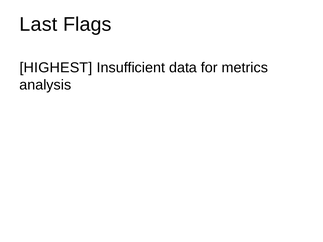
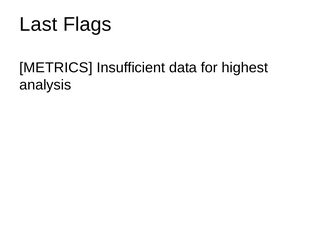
HIGHEST: HIGHEST -> METRICS
metrics: metrics -> highest
